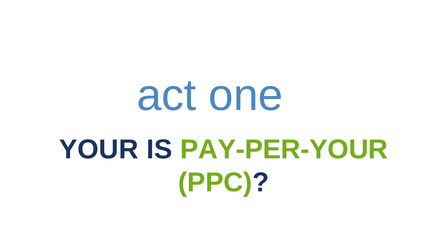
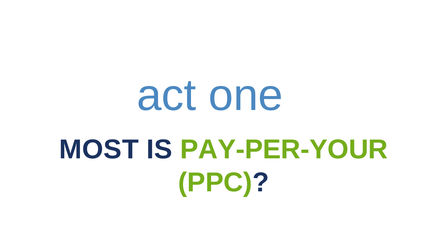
YOUR: YOUR -> MOST
